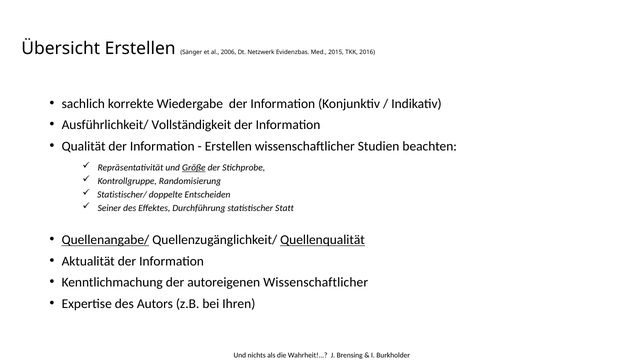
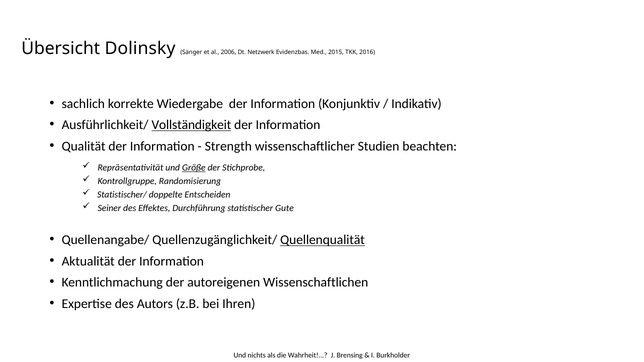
Übersicht Erstellen: Erstellen -> Dolinsky
Vollständigkeit underline: none -> present
Erstellen at (228, 146): Erstellen -> Strength
Statt: Statt -> Gute
Quellenangabe/ underline: present -> none
autoreigenen Wissenschaftlicher: Wissenschaftlicher -> Wissenschaftlichen
